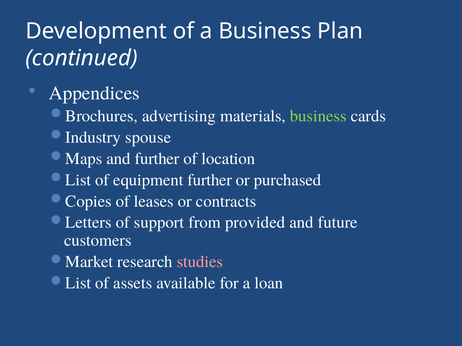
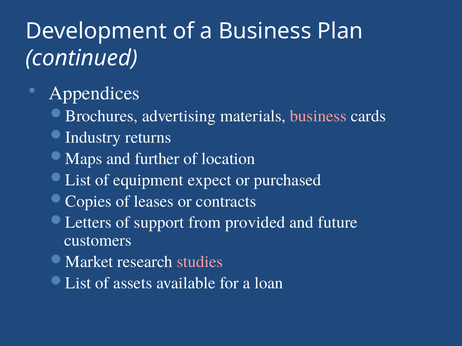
business at (318, 116) colour: light green -> pink
spouse: spouse -> returns
equipment further: further -> expect
